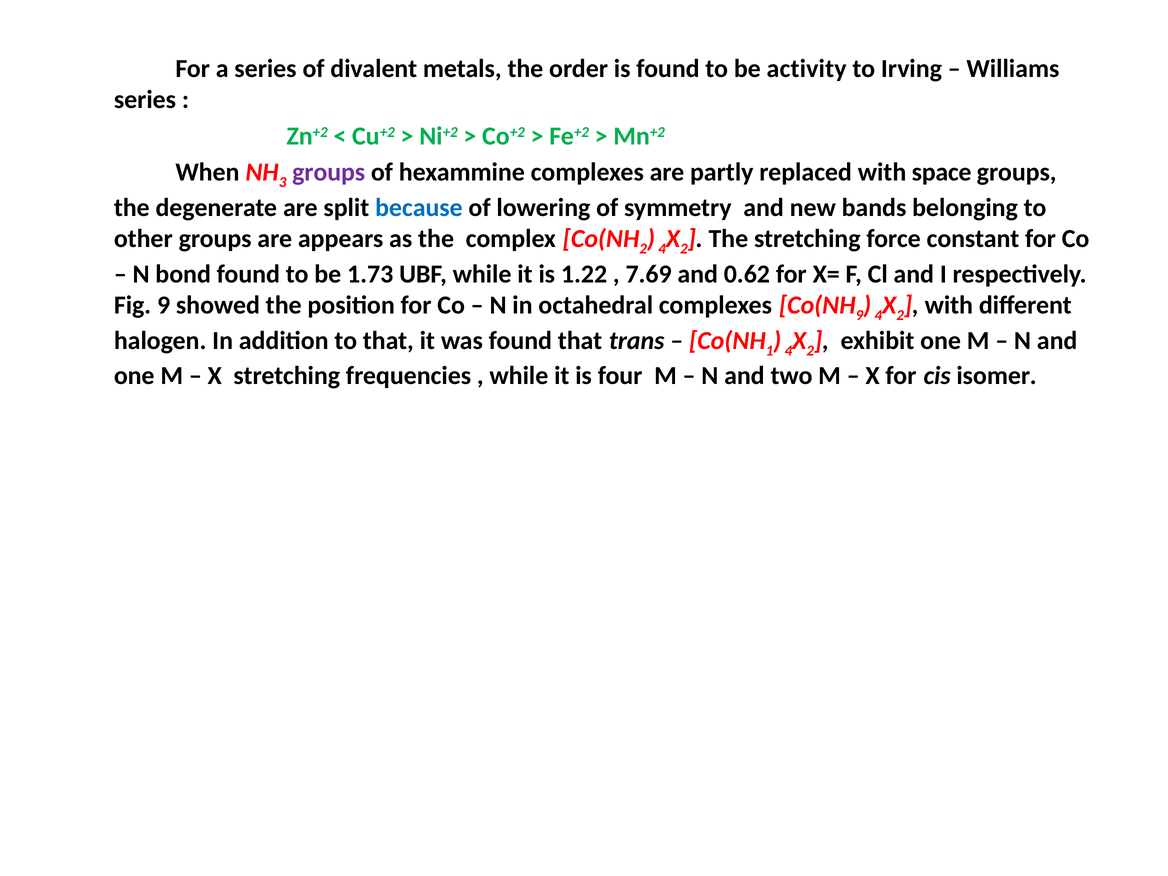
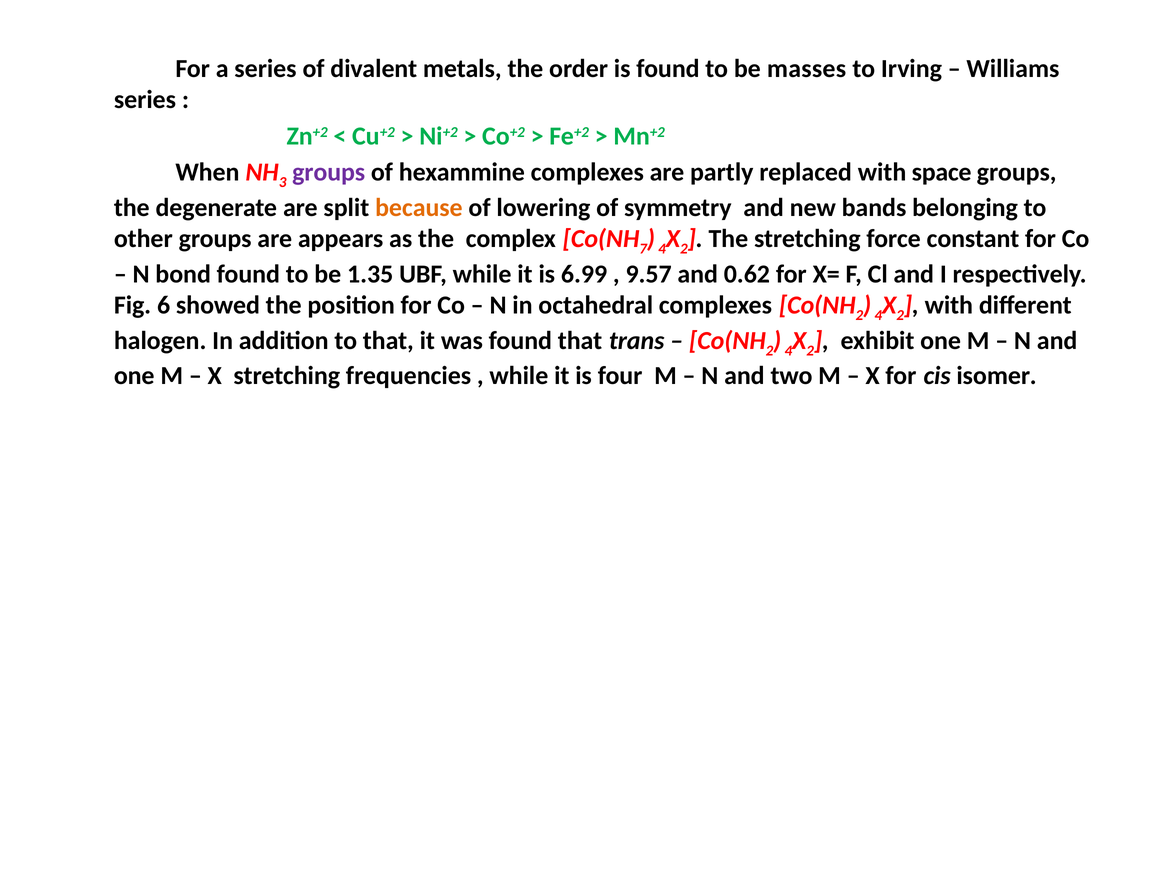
activity: activity -> masses
because colour: blue -> orange
2 at (643, 249): 2 -> 7
1.73: 1.73 -> 1.35
1.22: 1.22 -> 6.99
7.69: 7.69 -> 9.57
Fig 9: 9 -> 6
9 at (859, 315): 9 -> 2
1 at (769, 351): 1 -> 2
